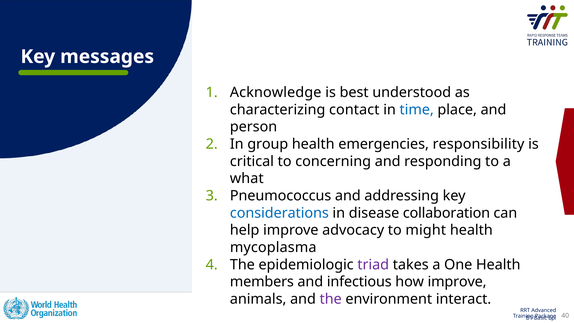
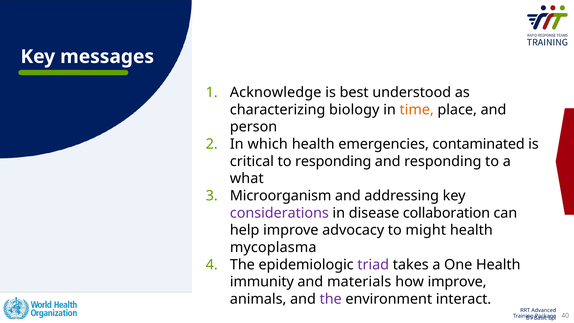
contact: contact -> biology
time colour: blue -> orange
group: group -> which
responsibility: responsibility -> contaminated
to concerning: concerning -> responding
Pneumococcus: Pneumococcus -> Microorganism
considerations colour: blue -> purple
members: members -> immunity
infectious: infectious -> materials
